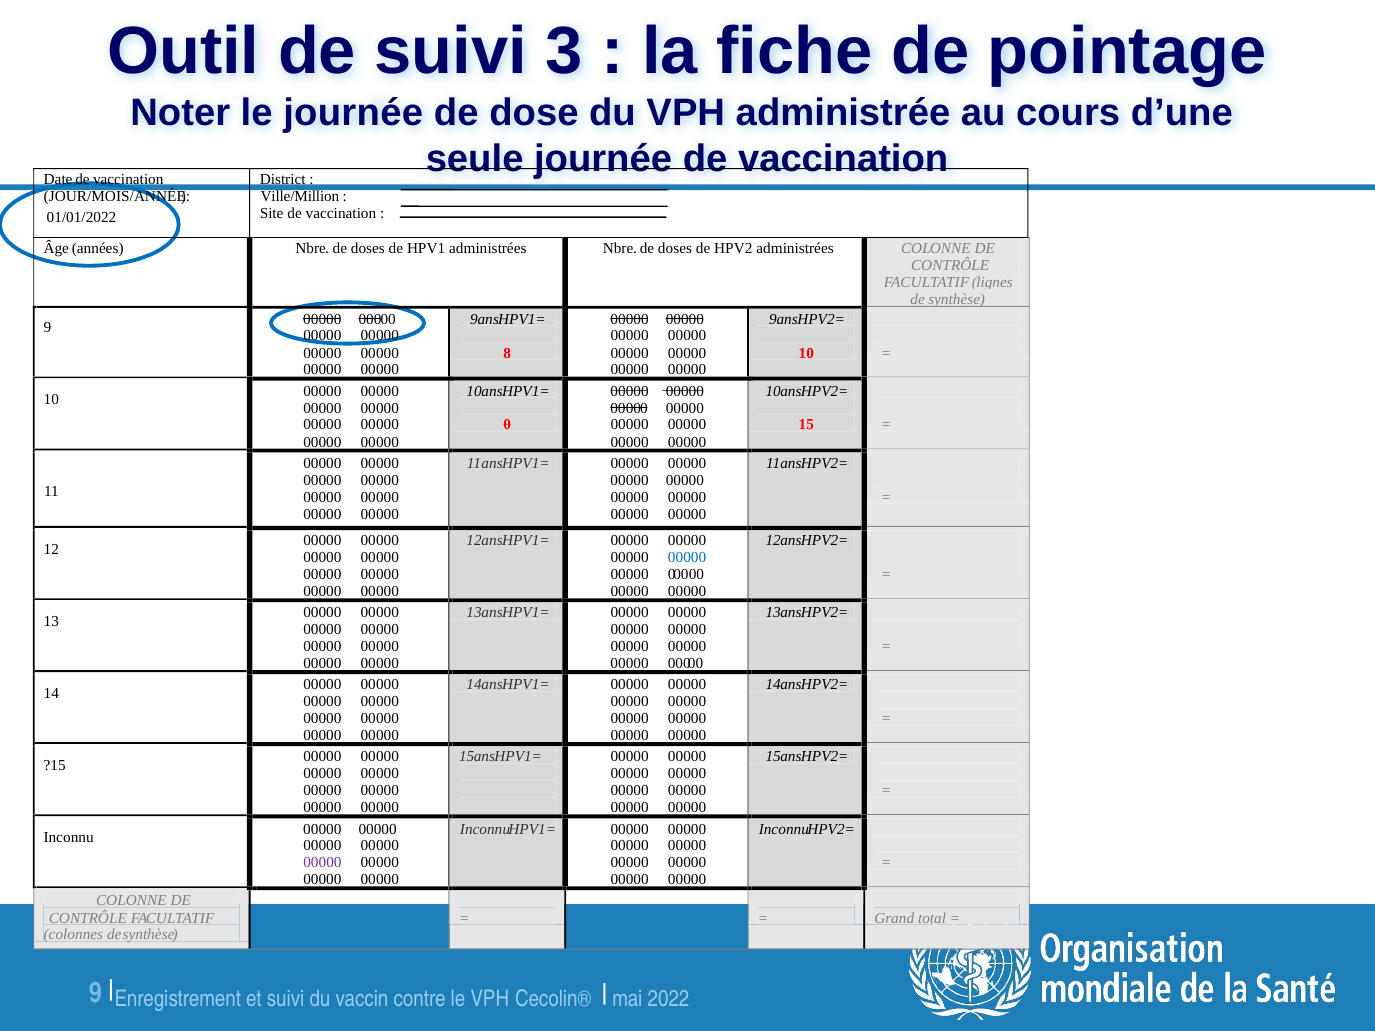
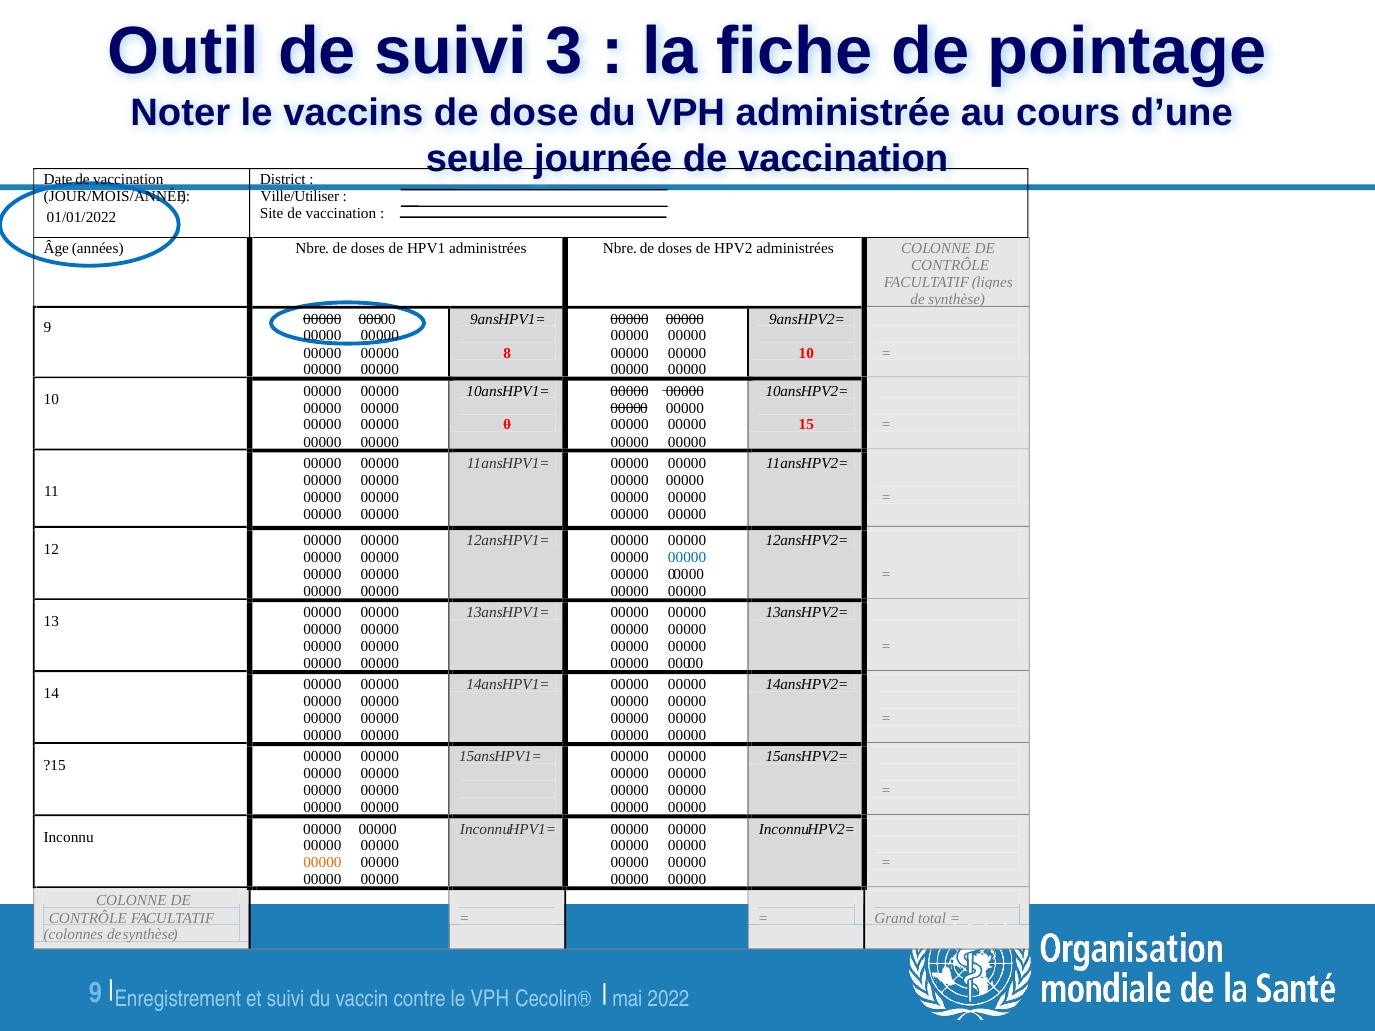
le journée: journée -> vaccins
Ville/Million: Ville/Million -> Ville/Utiliser
00000 at (322, 863) colour: purple -> orange
